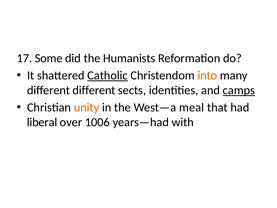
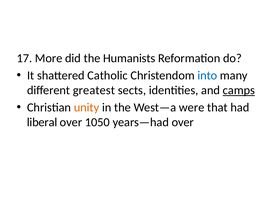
Some: Some -> More
Catholic underline: present -> none
into colour: orange -> blue
different different: different -> greatest
meal: meal -> were
1006: 1006 -> 1050
years—had with: with -> over
